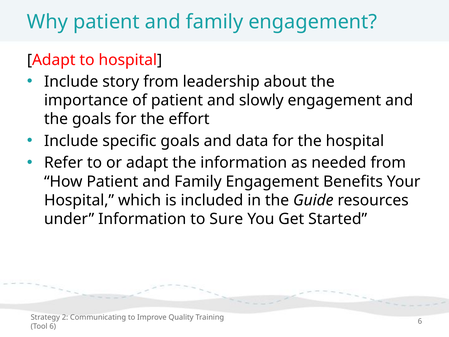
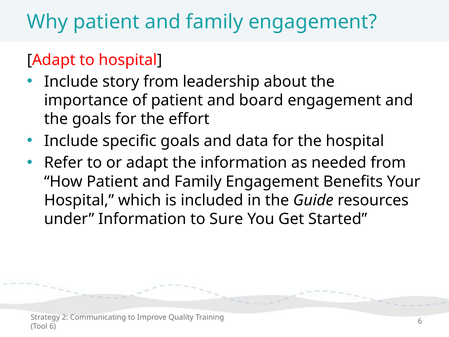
slowly: slowly -> board
